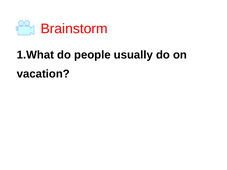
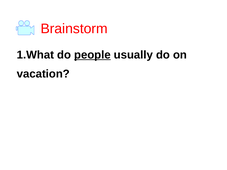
people underline: none -> present
